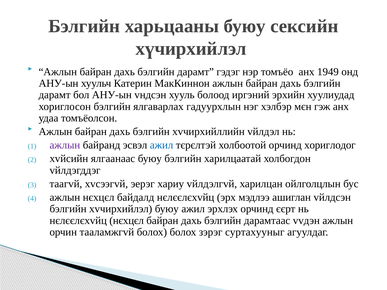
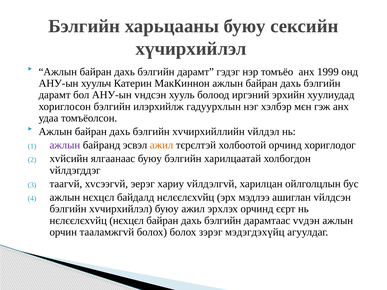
1949: 1949 -> 1999
ялгаварлах: ялгаварлах -> илэрхийлж
ажил at (162, 145) colour: blue -> orange
суртахууныг: суртахууныг -> мэдэгдэхүйц
